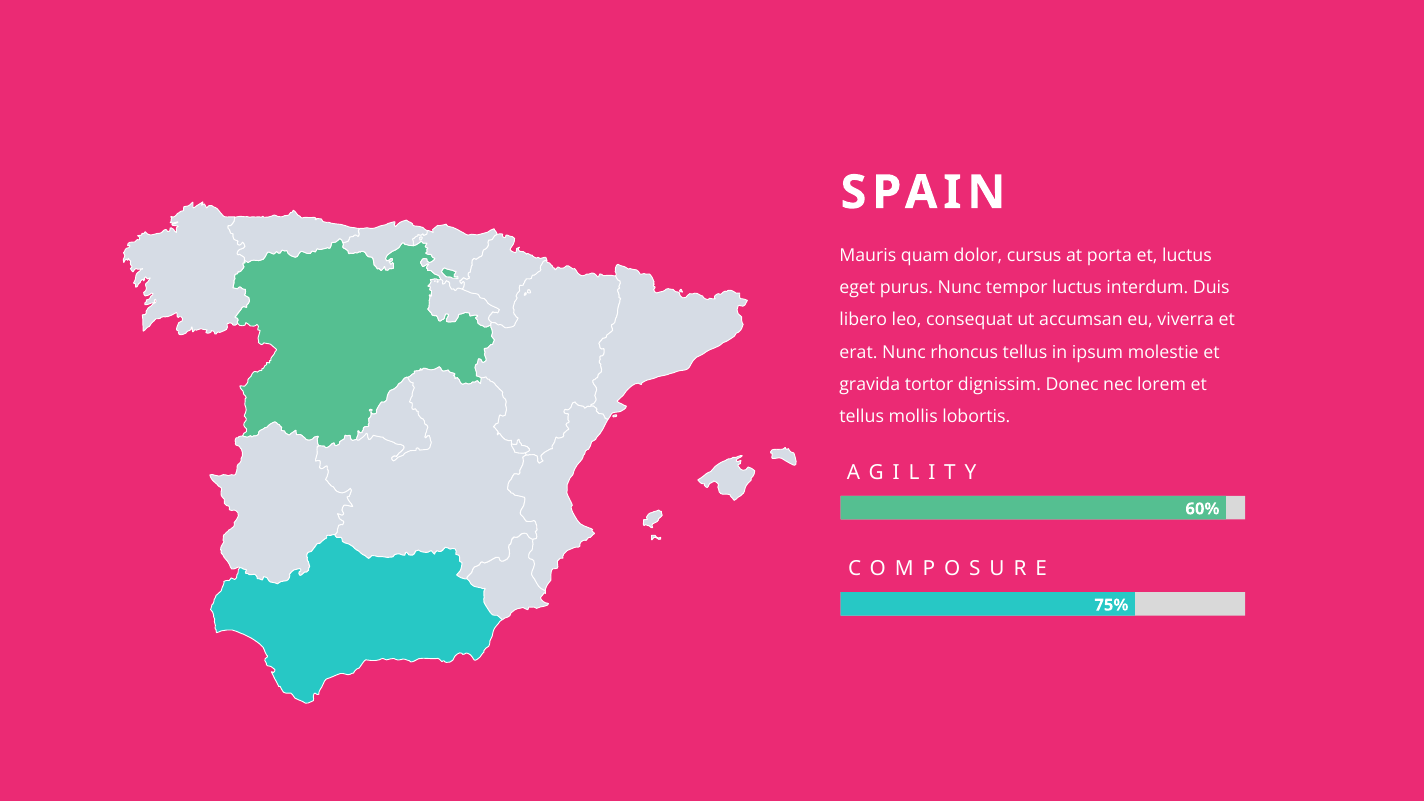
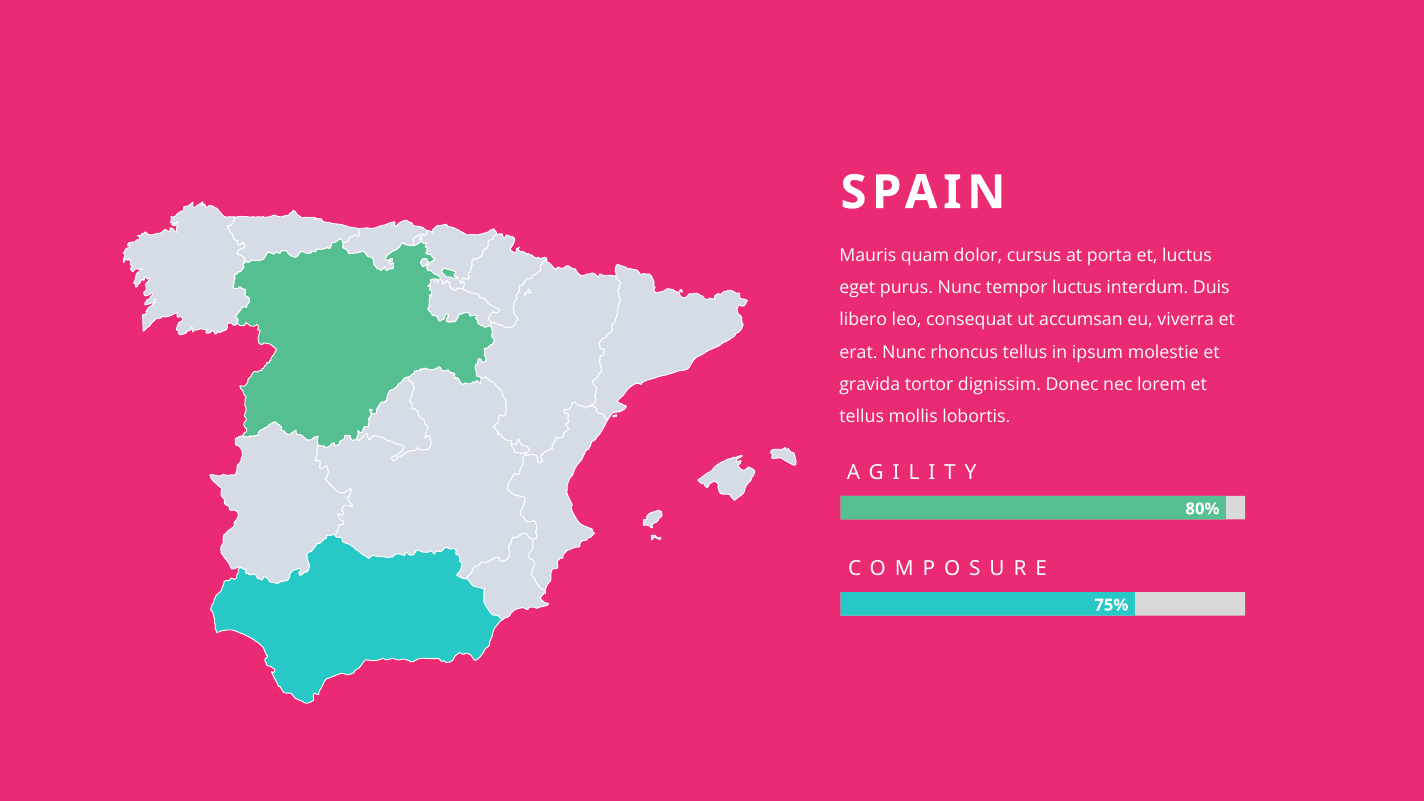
60%: 60% -> 80%
